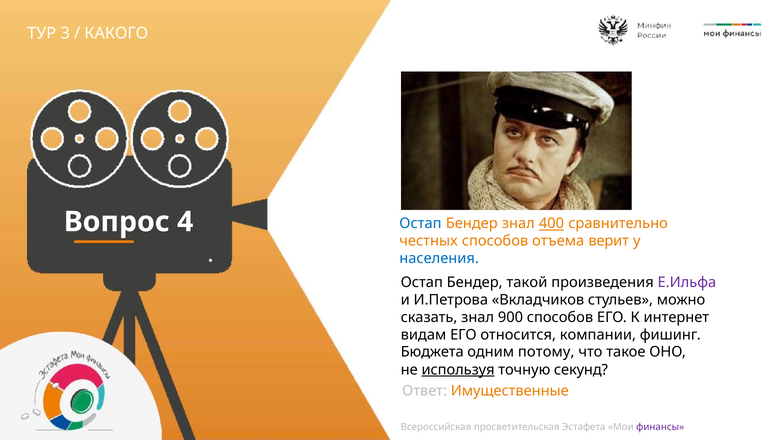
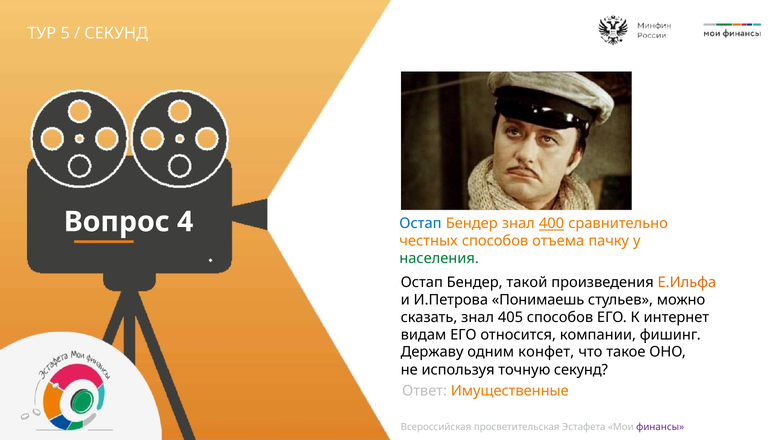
3: 3 -> 5
КАКОГО at (116, 34): КАКОГО -> СЕКУНД
верит: верит -> пачку
населения colour: blue -> green
Е.Ильфа colour: purple -> orange
Вкладчиков: Вкладчиков -> Понимаешь
900: 900 -> 405
Бюджета: Бюджета -> Державу
потому: потому -> конфет
используя underline: present -> none
